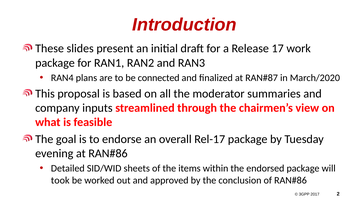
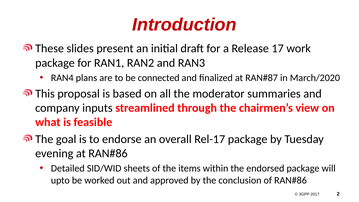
took: took -> upto
